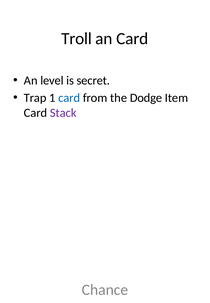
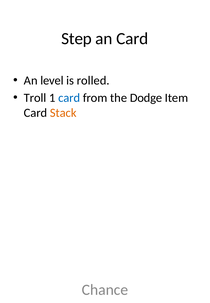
Troll: Troll -> Step
secret: secret -> rolled
Trap: Trap -> Troll
Stack colour: purple -> orange
